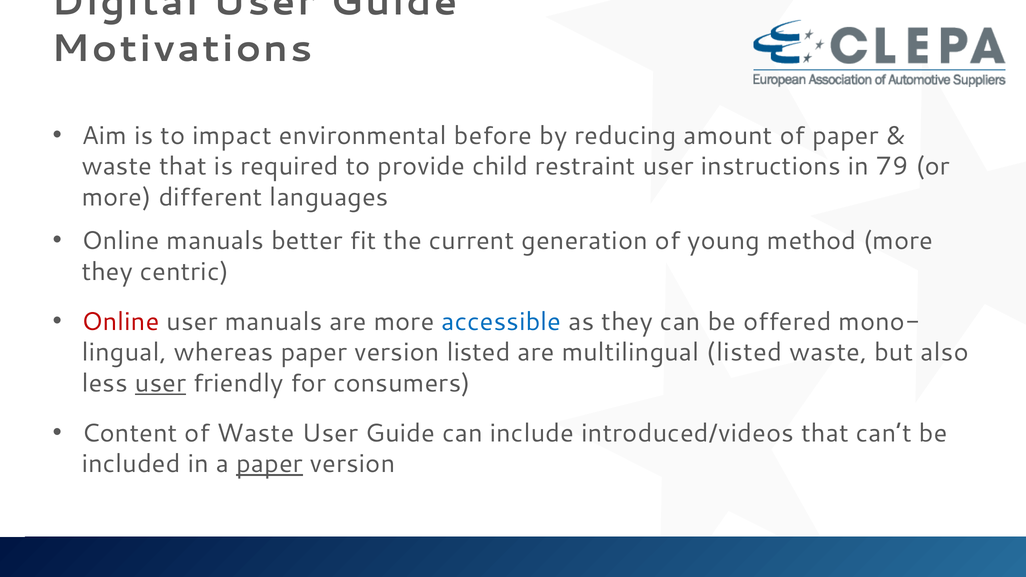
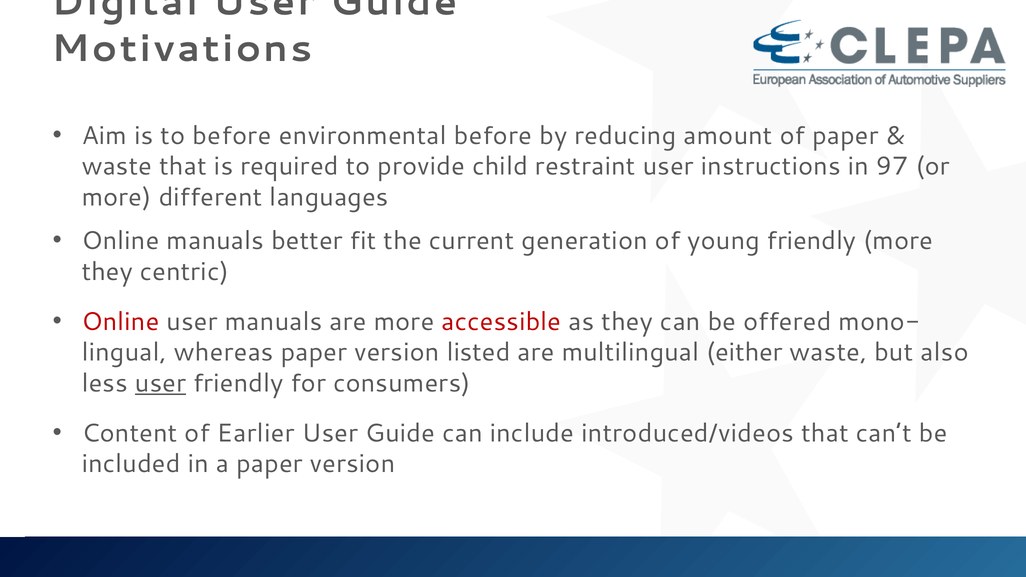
to impact: impact -> before
79: 79 -> 97
young method: method -> friendly
accessible colour: blue -> red
multilingual listed: listed -> either
of Waste: Waste -> Earlier
paper at (270, 464) underline: present -> none
